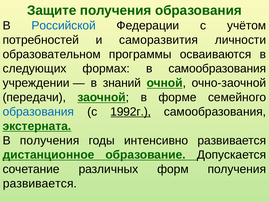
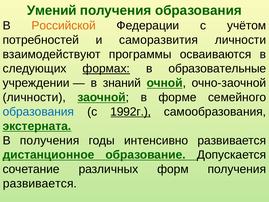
Защите: Защите -> Умений
Российской colour: blue -> orange
образовательном: образовательном -> взаимодействуют
формах underline: none -> present
в самообразования: самообразования -> образовательные
передачи at (34, 97): передачи -> личности
